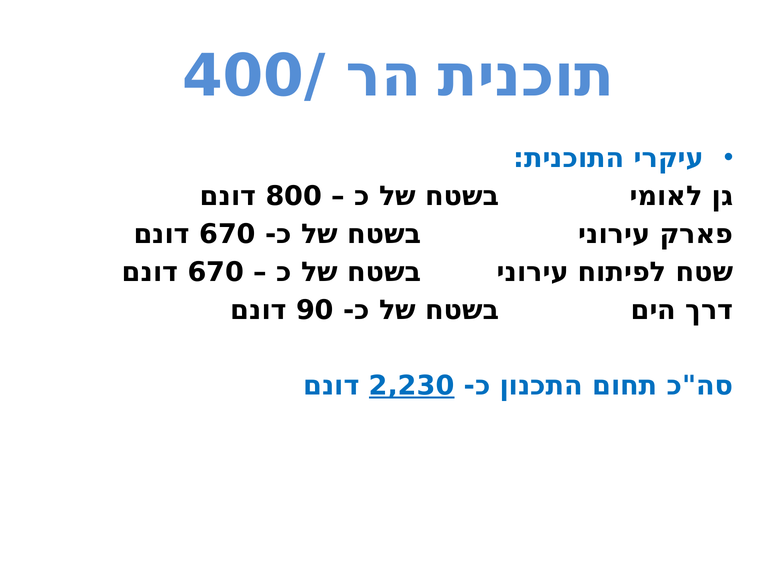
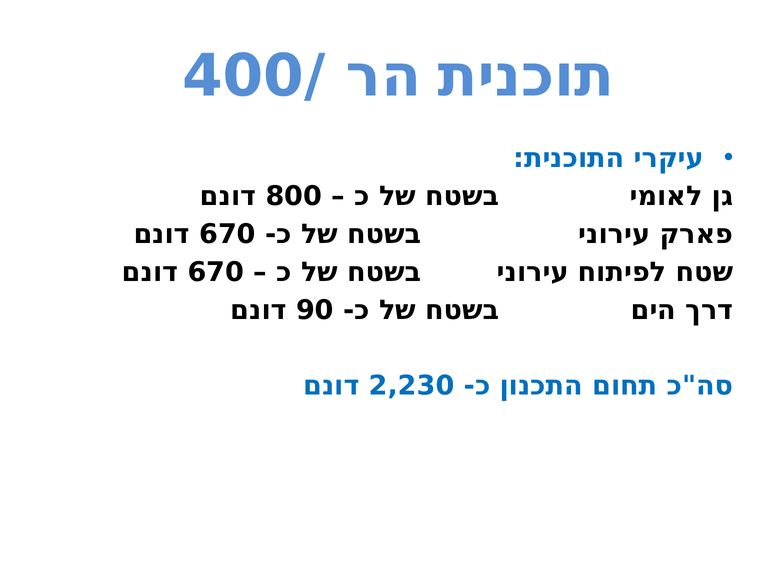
2,230 underline: present -> none
